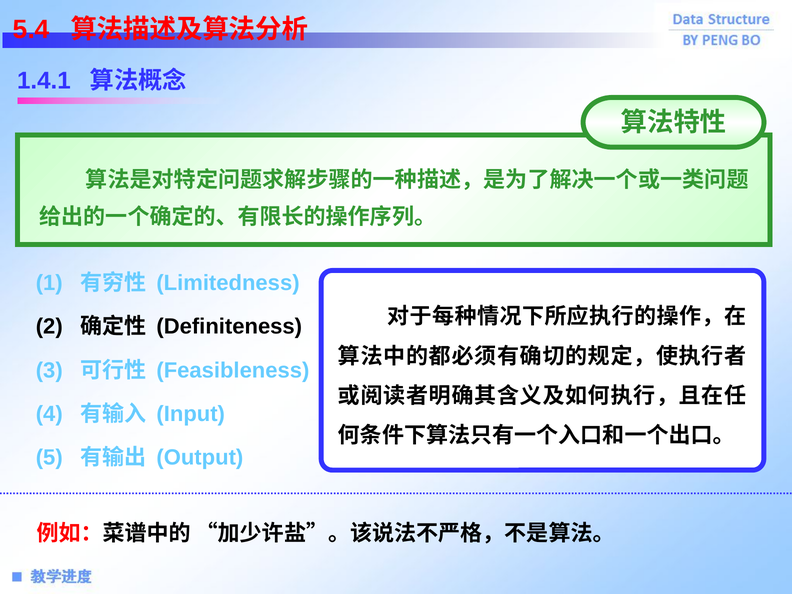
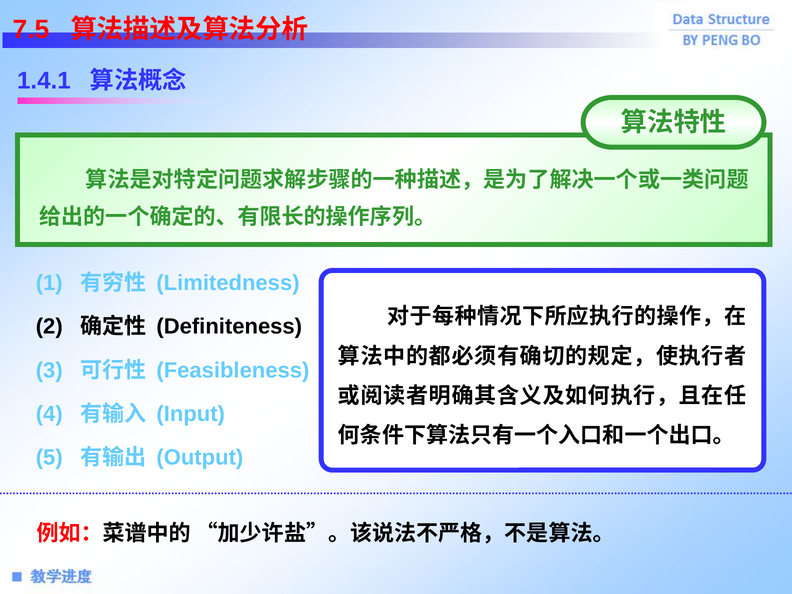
5.4: 5.4 -> 7.5
